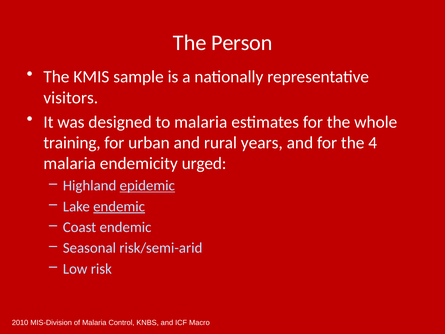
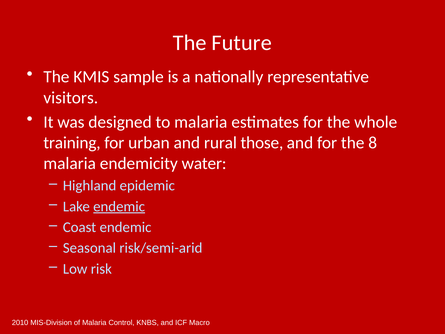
Person: Person -> Future
years: years -> those
4: 4 -> 8
urged: urged -> water
epidemic underline: present -> none
